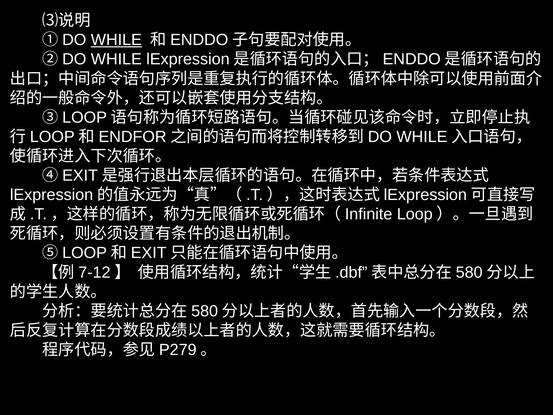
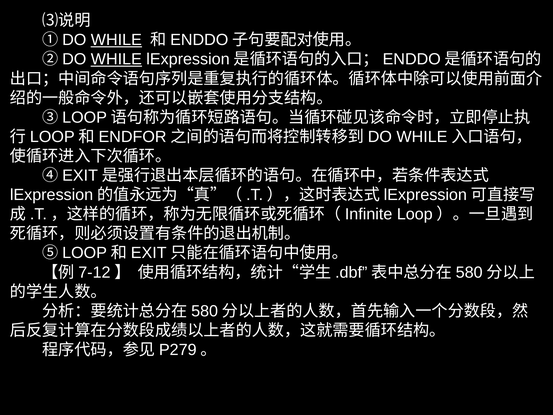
WHILE at (116, 59) underline: none -> present
